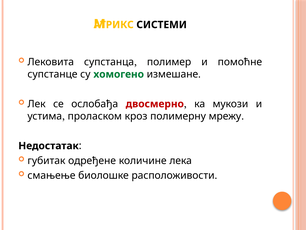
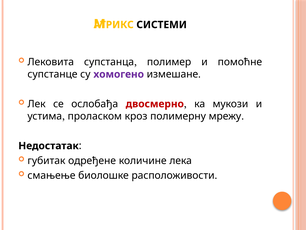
хомогено colour: green -> purple
